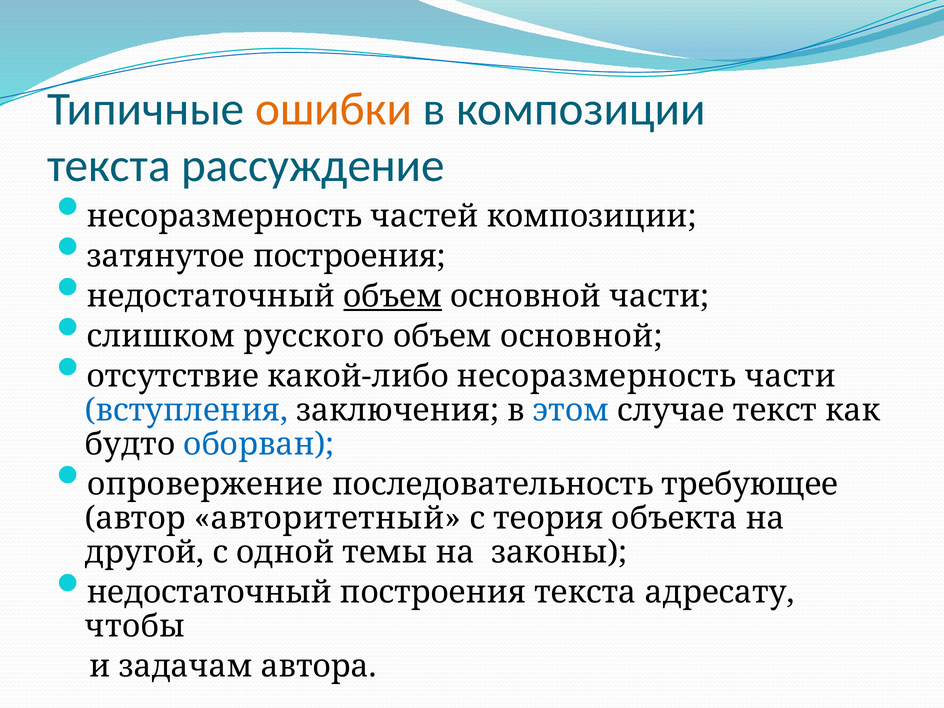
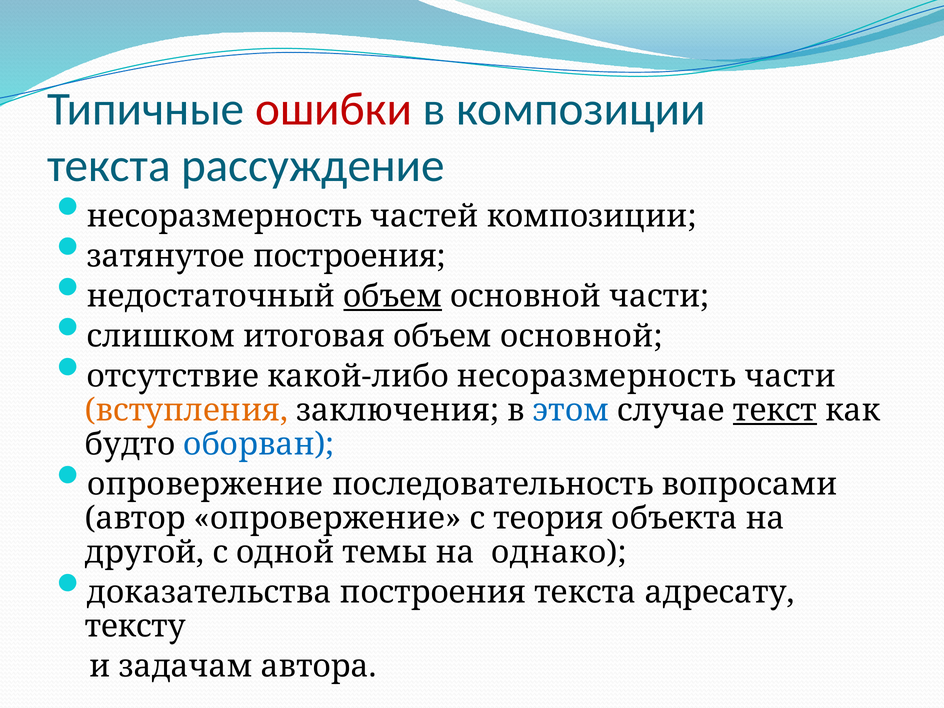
ошибки colour: orange -> red
русского: русского -> итоговая
вступления colour: blue -> orange
текст underline: none -> present
требующее: требующее -> вопросами
автор авторитетный: авторитетный -> опровержение
законы: законы -> однако
недостаточный at (209, 592): недостаточный -> доказательства
чтобы: чтобы -> тексту
